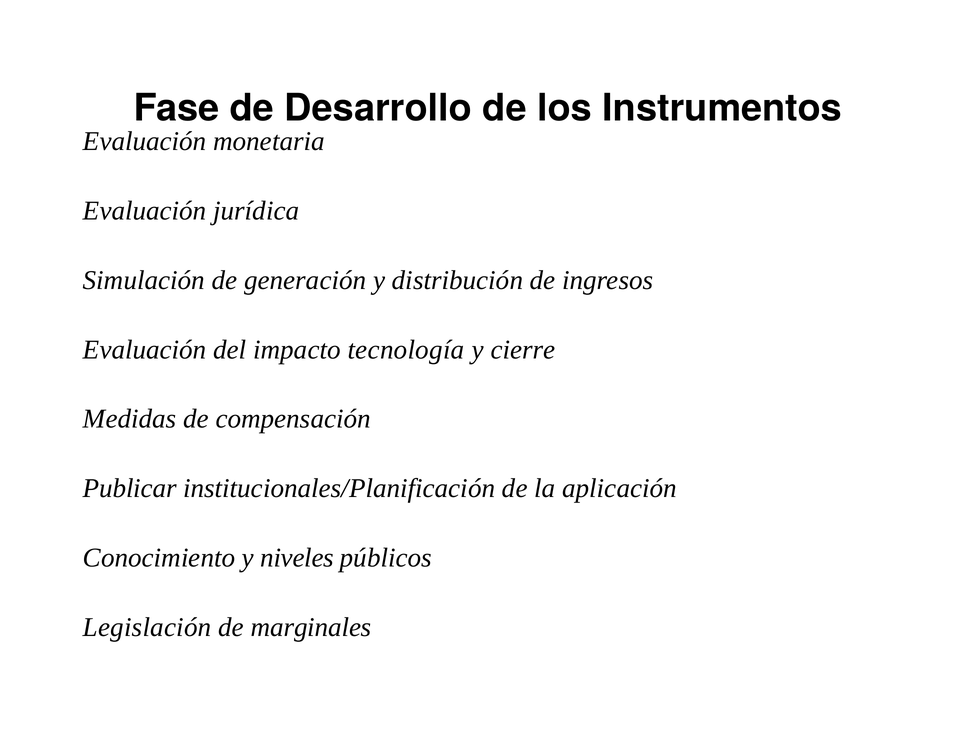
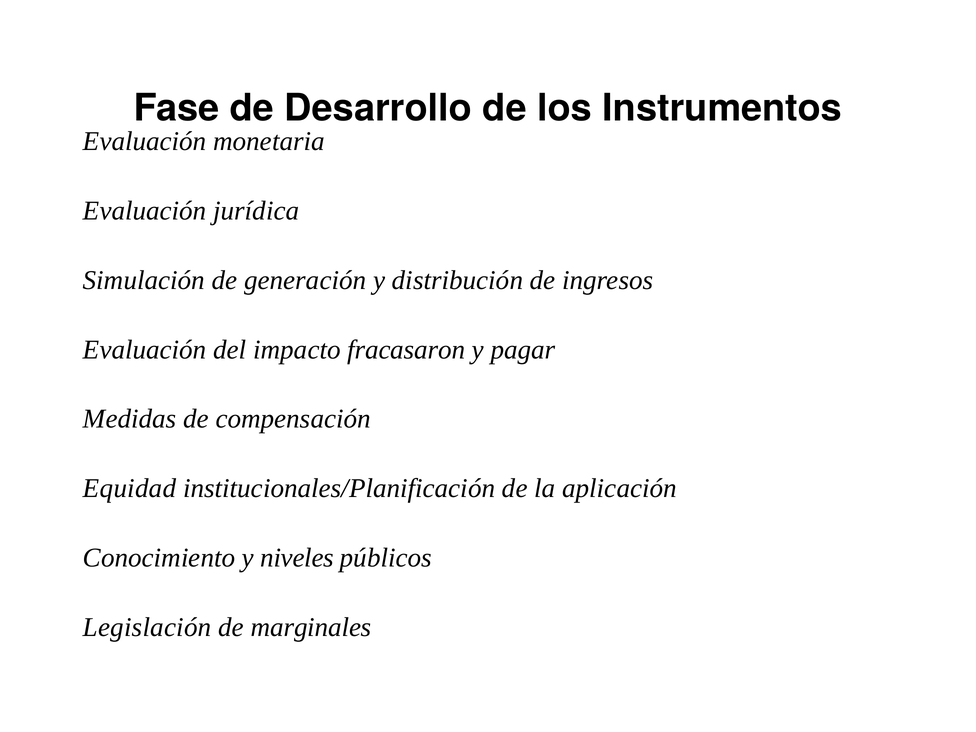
tecnología: tecnología -> fracasaron
cierre: cierre -> pagar
Publicar: Publicar -> Equidad
